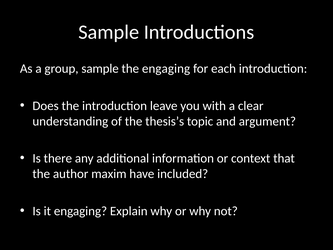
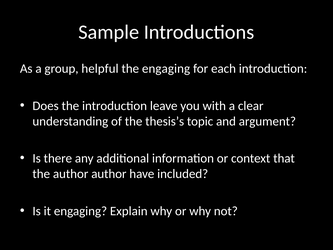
group sample: sample -> helpful
author maxim: maxim -> author
